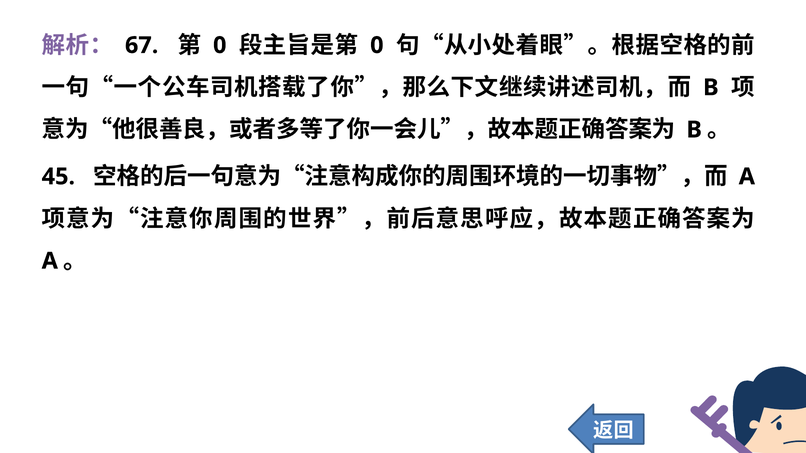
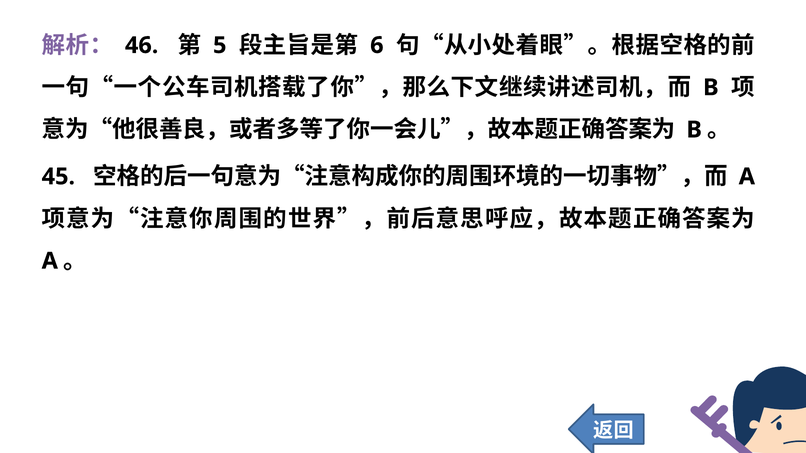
67: 67 -> 46
0 at (220, 45): 0 -> 5
0 at (377, 45): 0 -> 6
